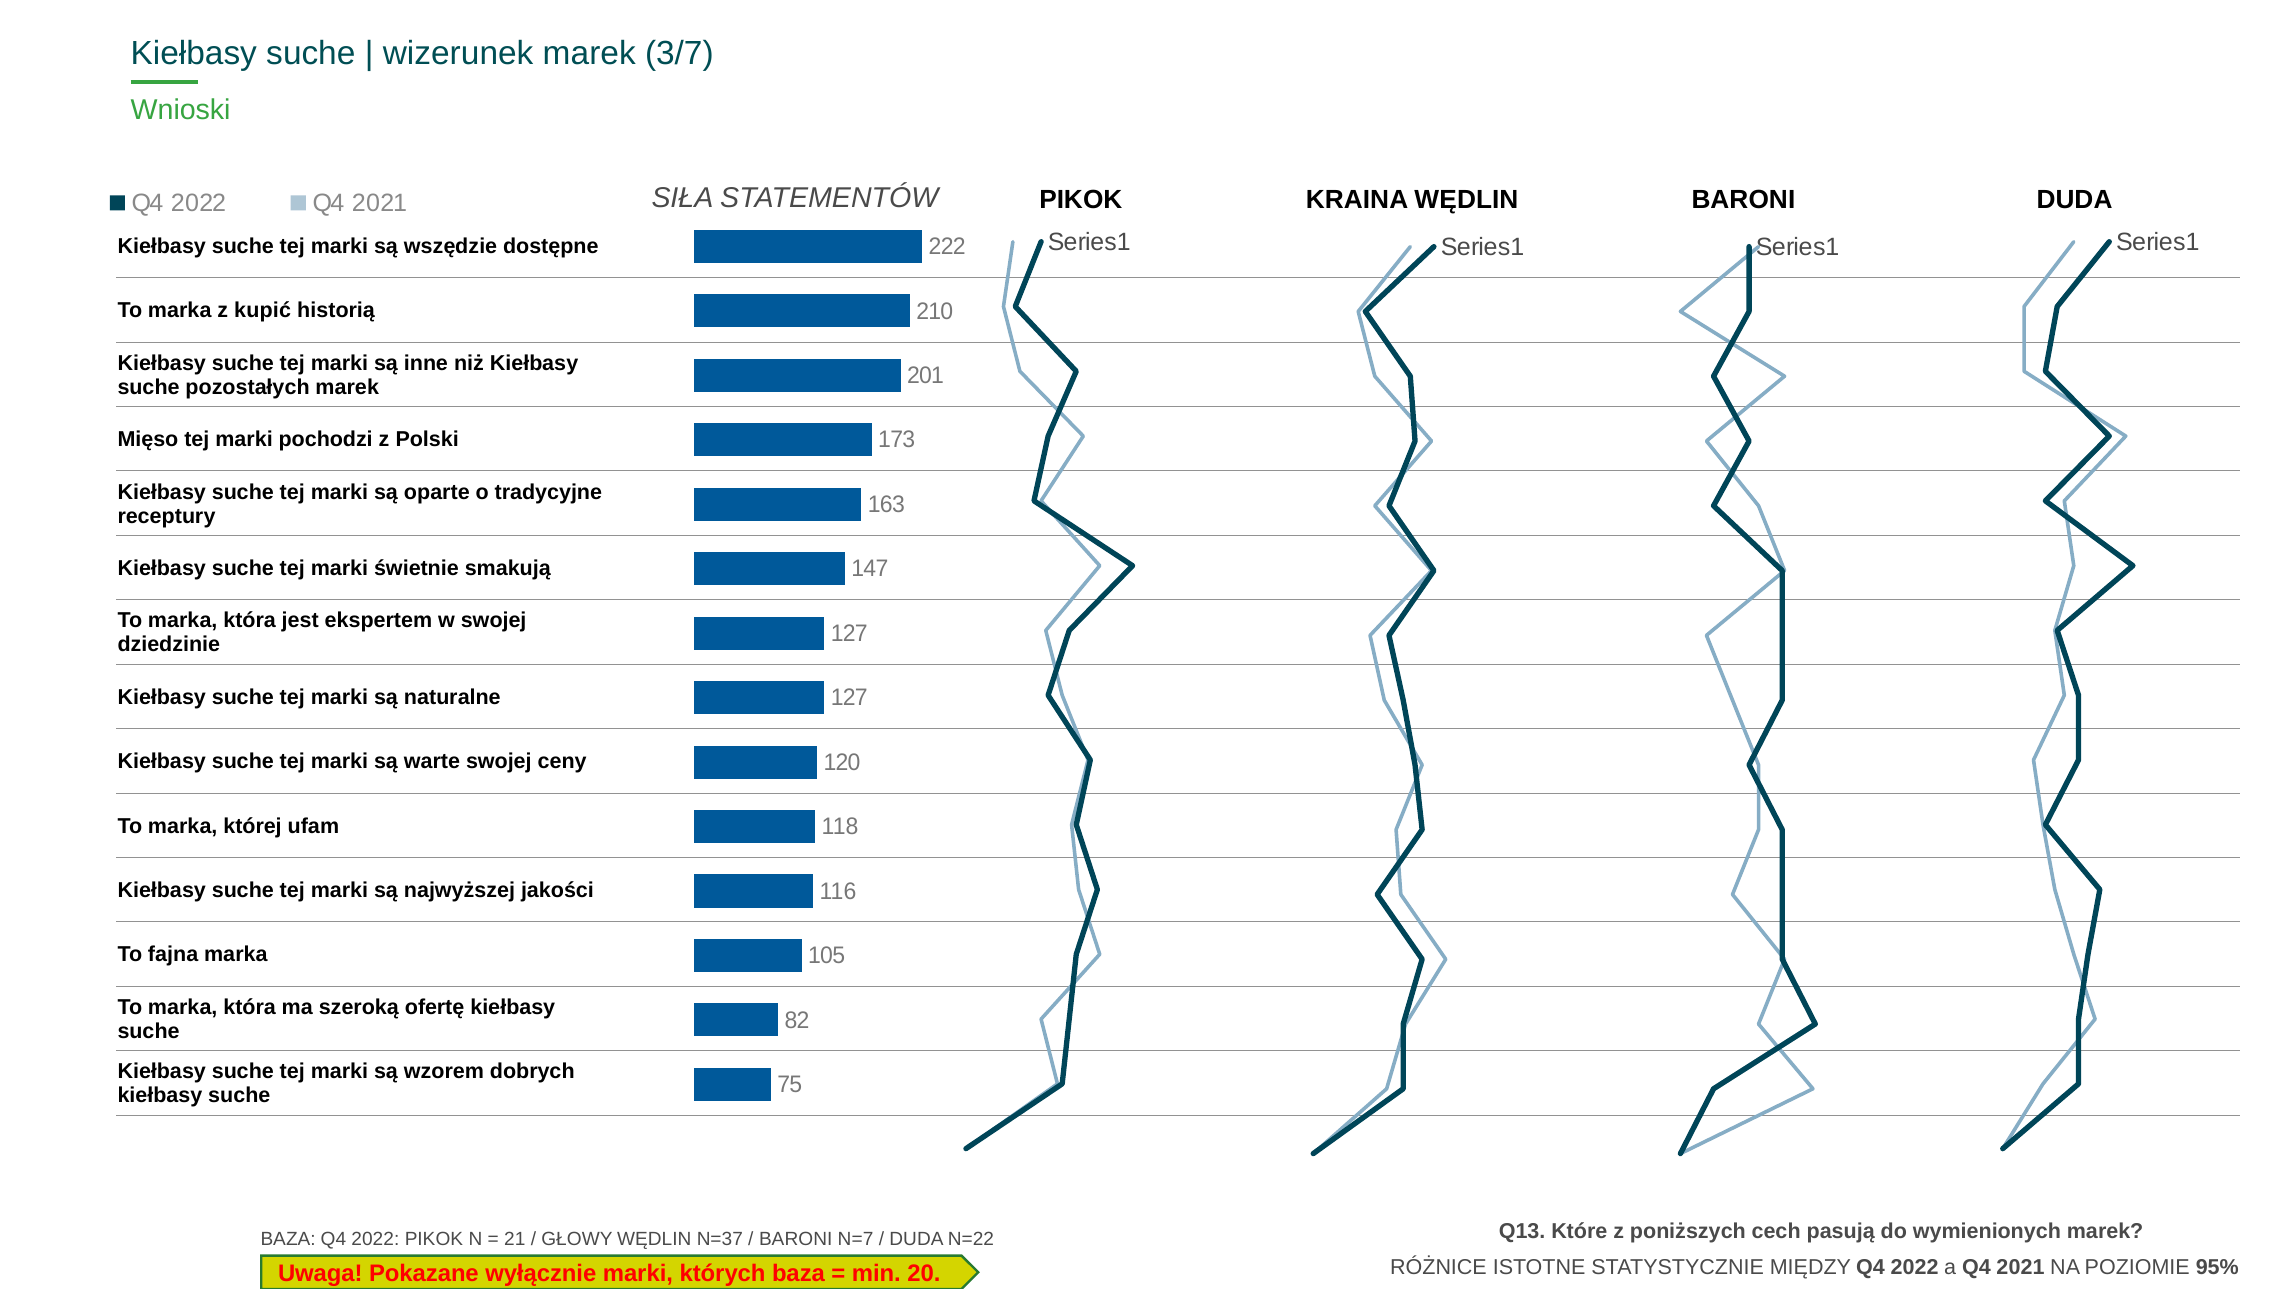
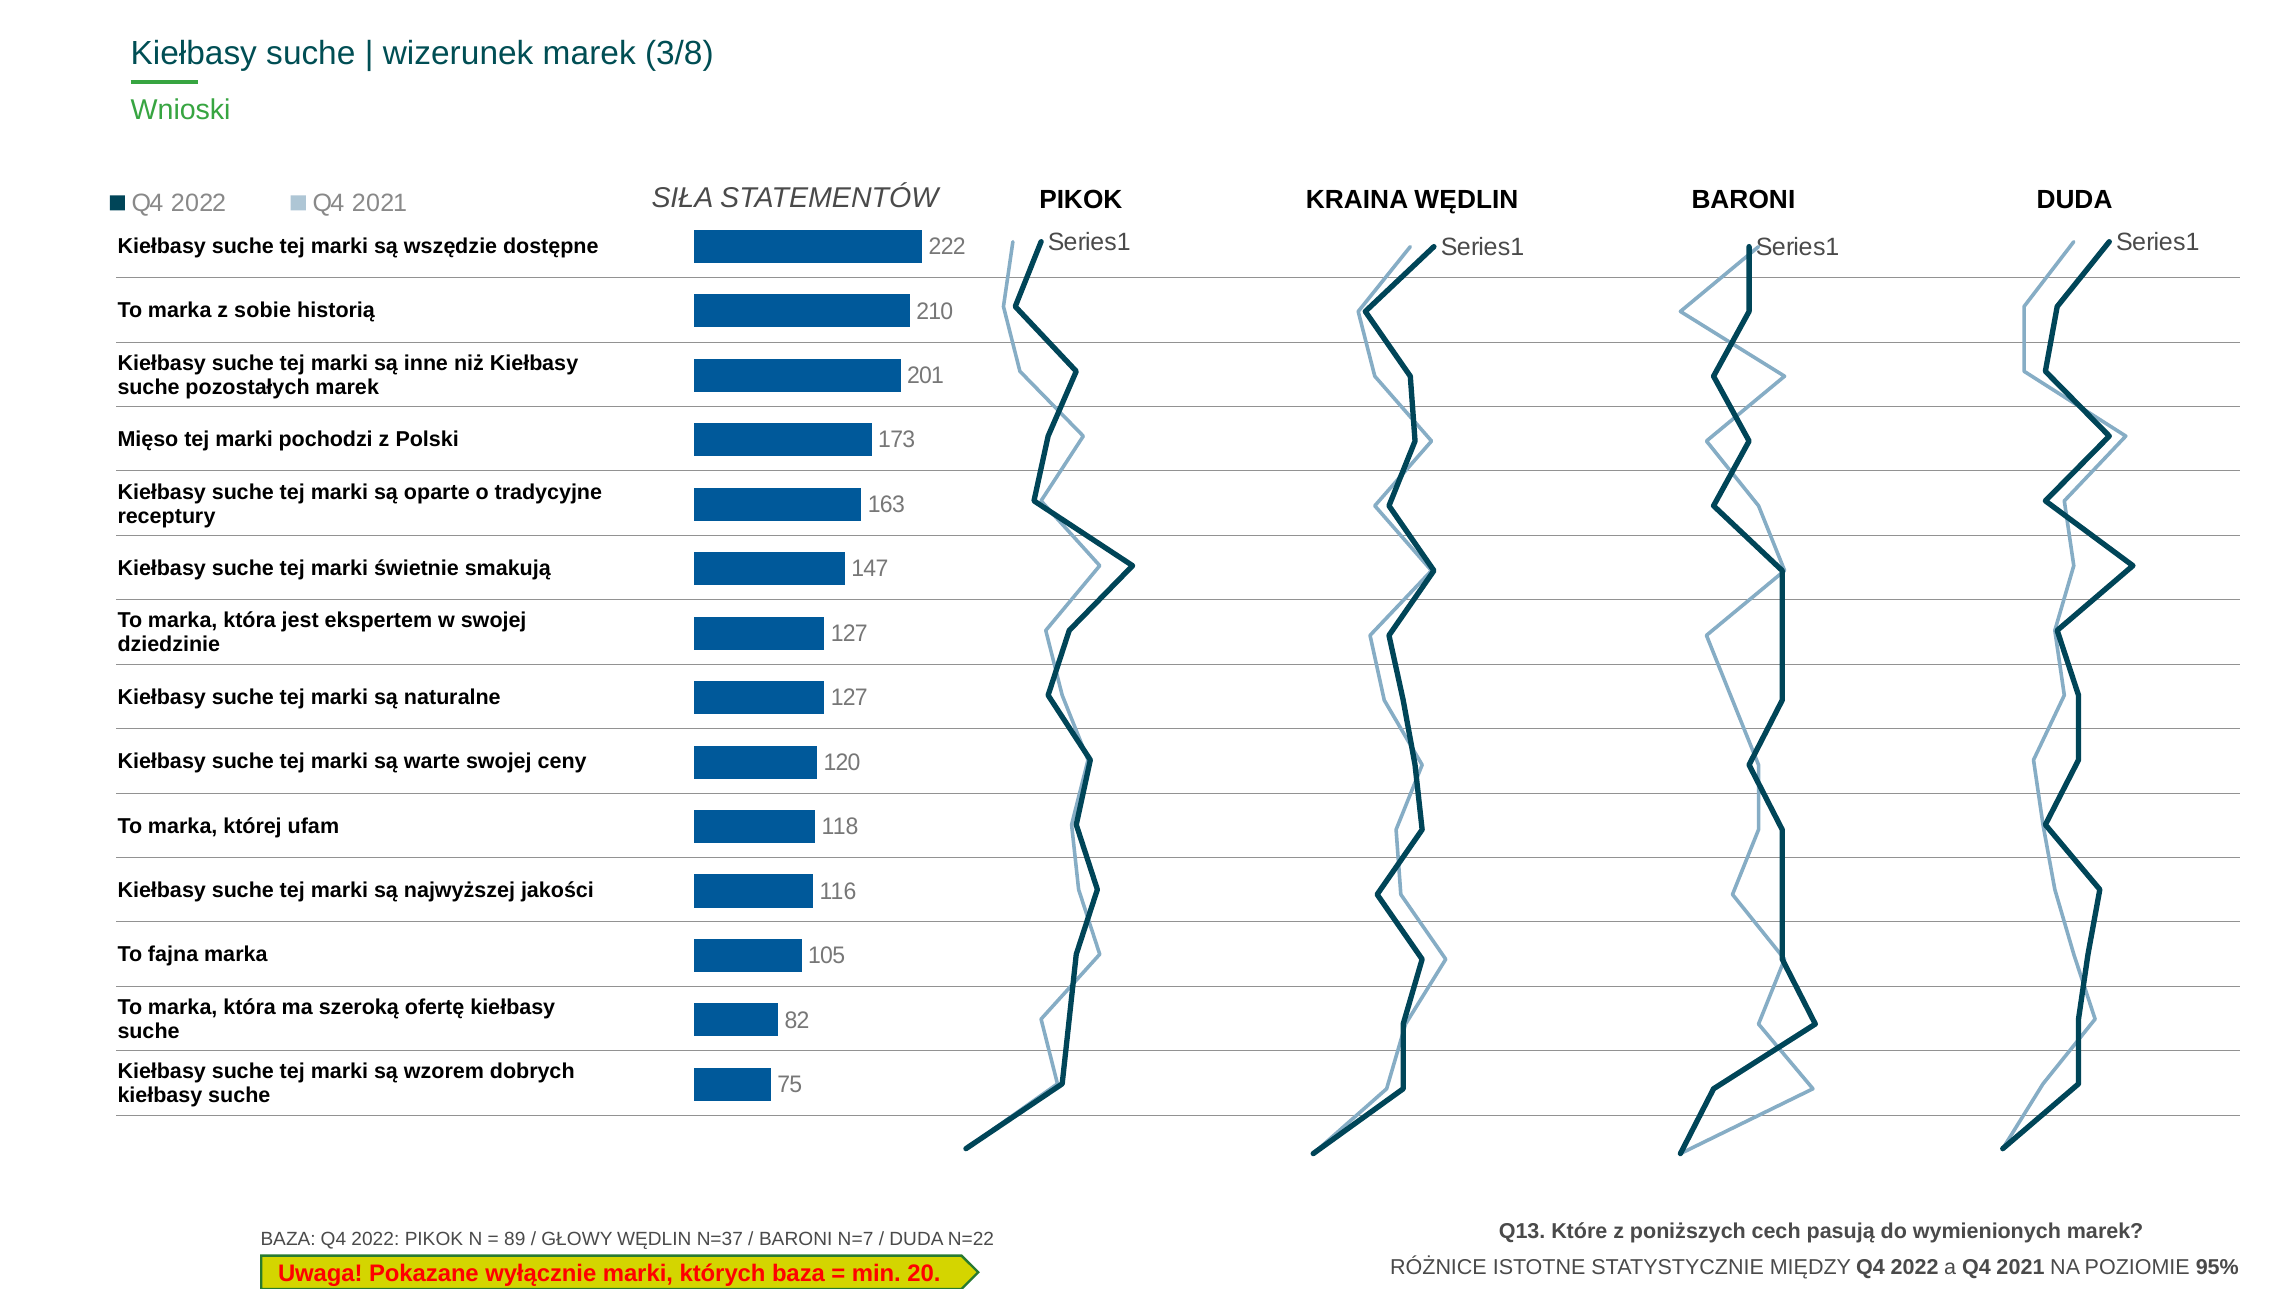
3/7: 3/7 -> 3/8
kupić: kupić -> sobie
21: 21 -> 89
